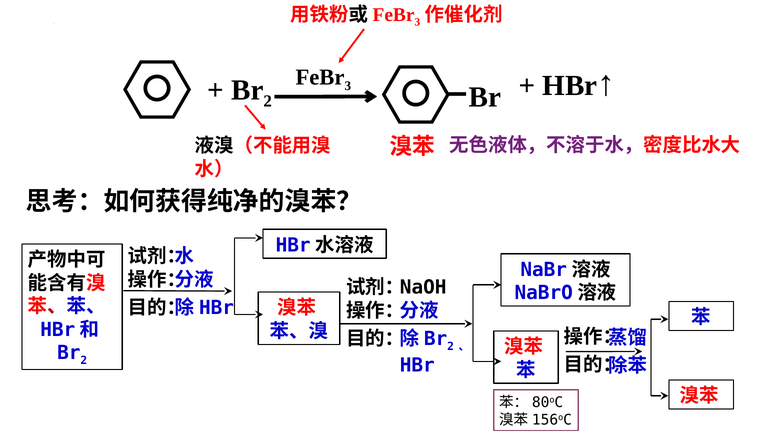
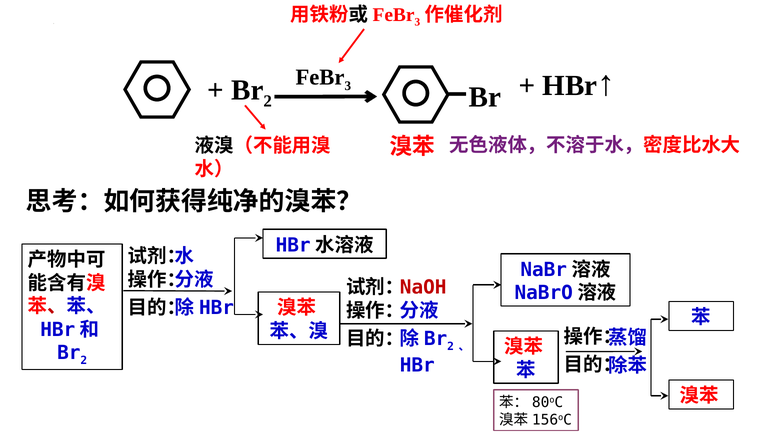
NaOH colour: black -> red
